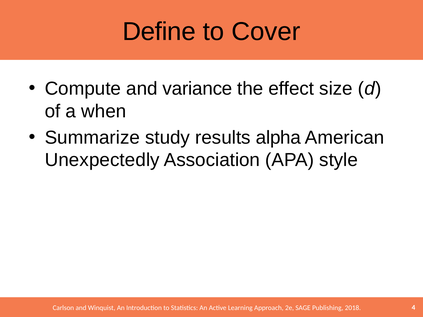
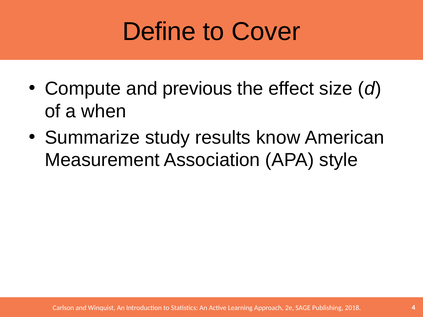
variance: variance -> previous
alpha: alpha -> know
Unexpectedly: Unexpectedly -> Measurement
